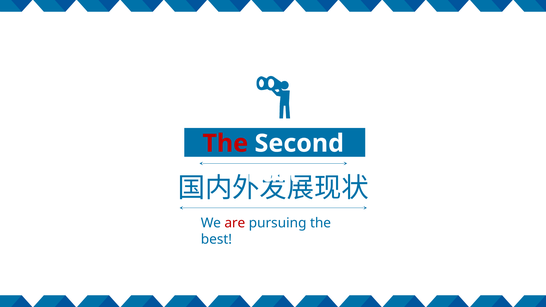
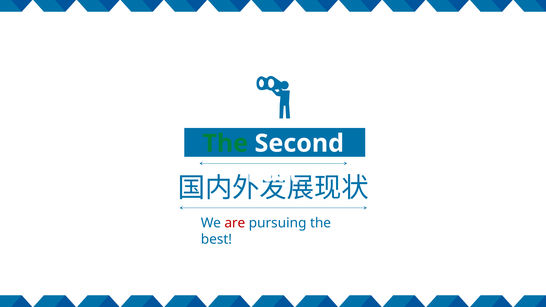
The at (225, 143) colour: red -> green
